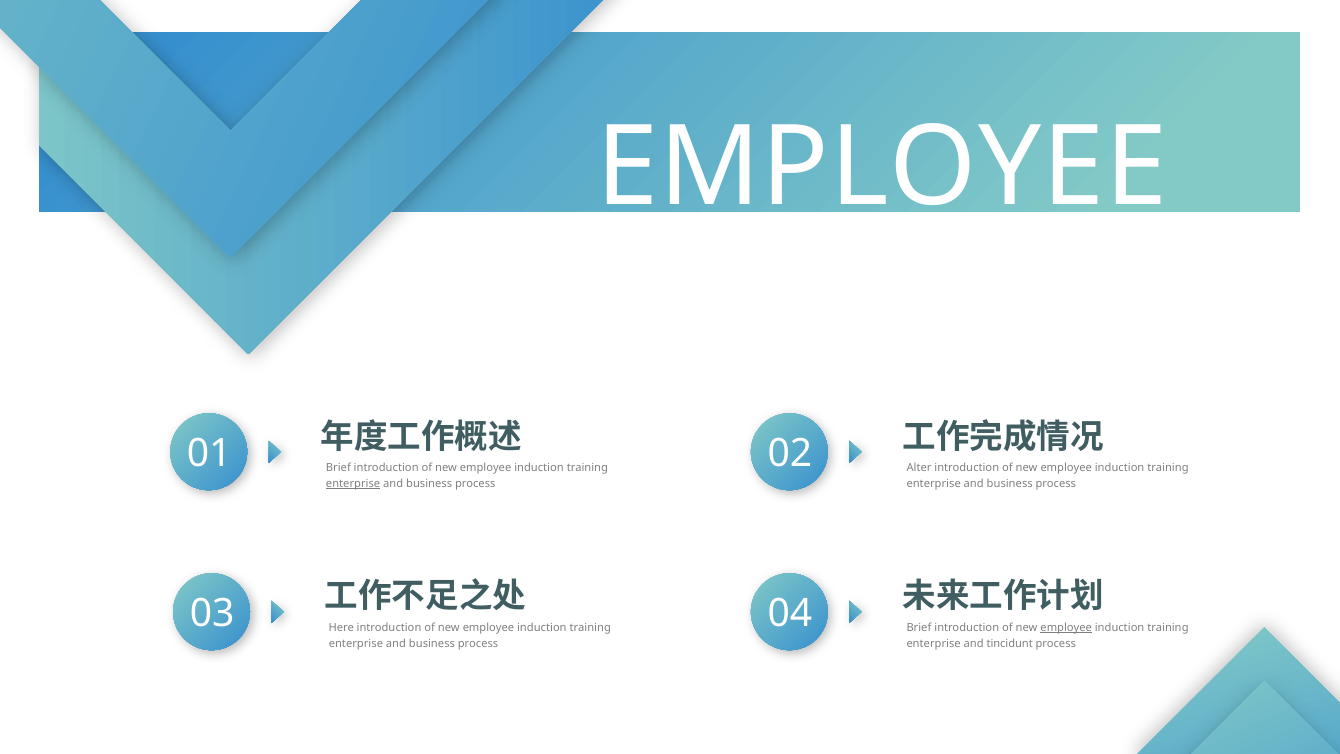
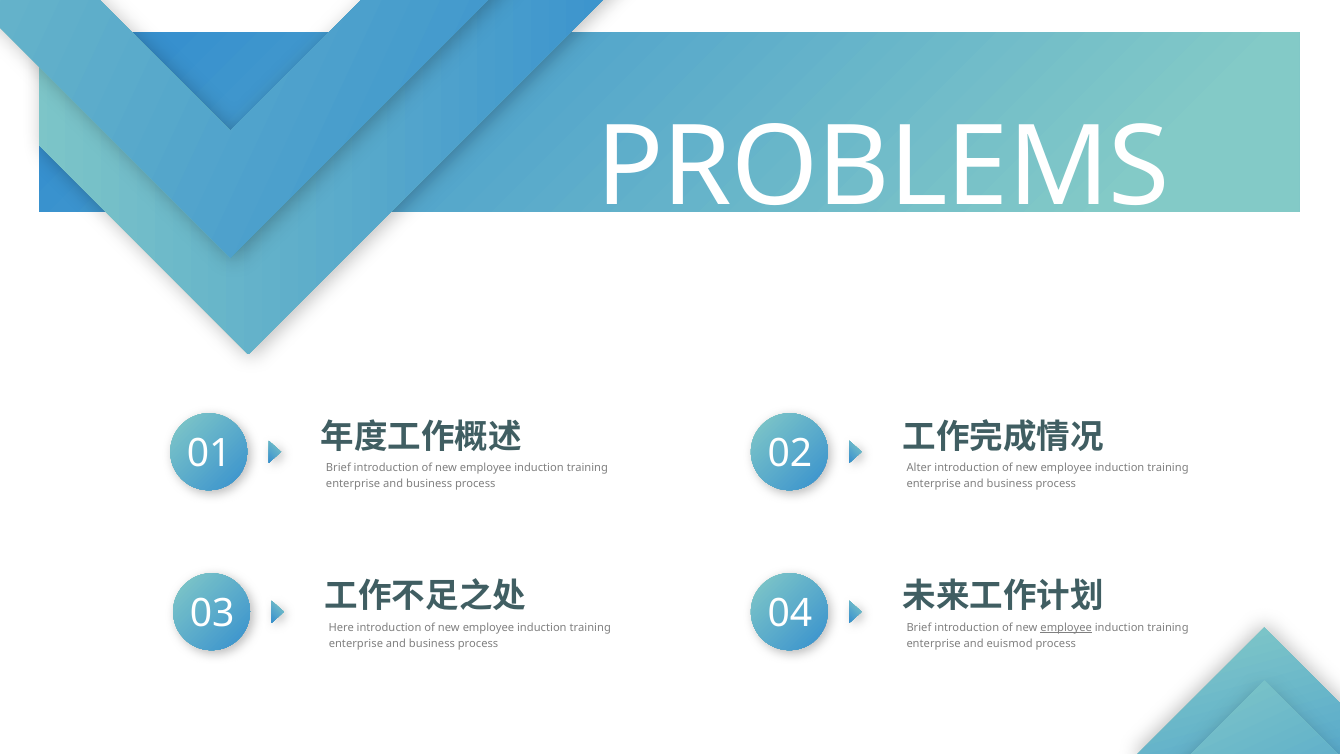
EMPLOYEE at (882, 168): EMPLOYEE -> PROBLEMS
enterprise at (353, 484) underline: present -> none
tincidunt: tincidunt -> euismod
